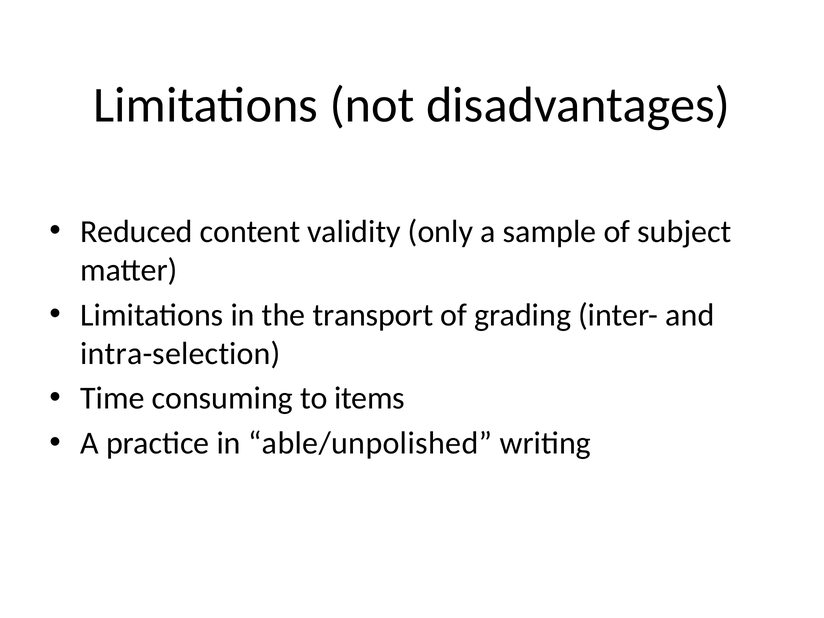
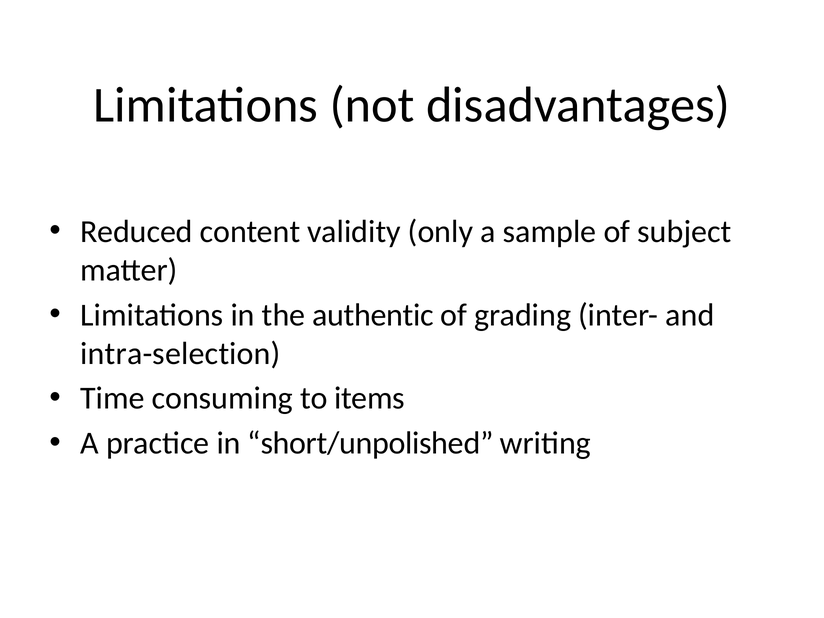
transport: transport -> authentic
able/unpolished: able/unpolished -> short/unpolished
